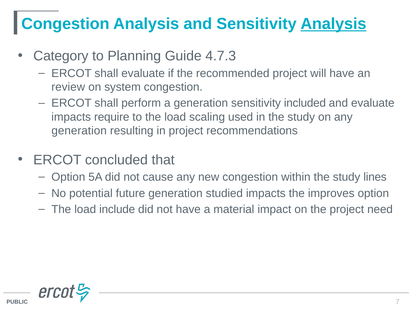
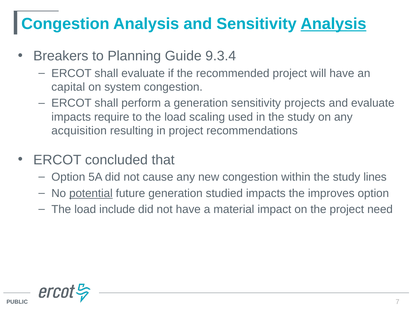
Category: Category -> Breakers
4.7.3: 4.7.3 -> 9.3.4
review: review -> capital
included: included -> projects
generation at (79, 131): generation -> acquisition
potential underline: none -> present
